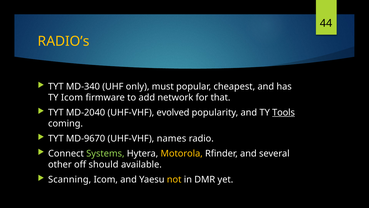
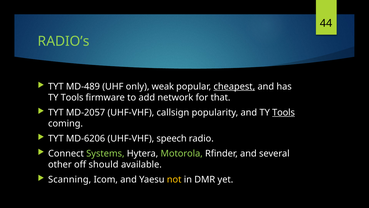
RADIO’s colour: yellow -> light green
MD-340: MD-340 -> MD-489
must: must -> weak
cheapest underline: none -> present
Icom at (72, 97): Icom -> Tools
MD-2040: MD-2040 -> MD-2057
evolved: evolved -> callsign
MD-9670: MD-9670 -> MD-6206
names: names -> speech
Motorola colour: yellow -> light green
